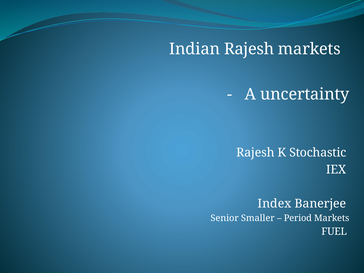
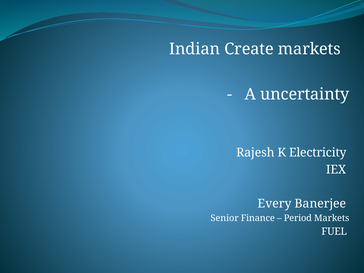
Indian Rajesh: Rajesh -> Create
Stochastic: Stochastic -> Electricity
Index: Index -> Every
Smaller: Smaller -> Finance
